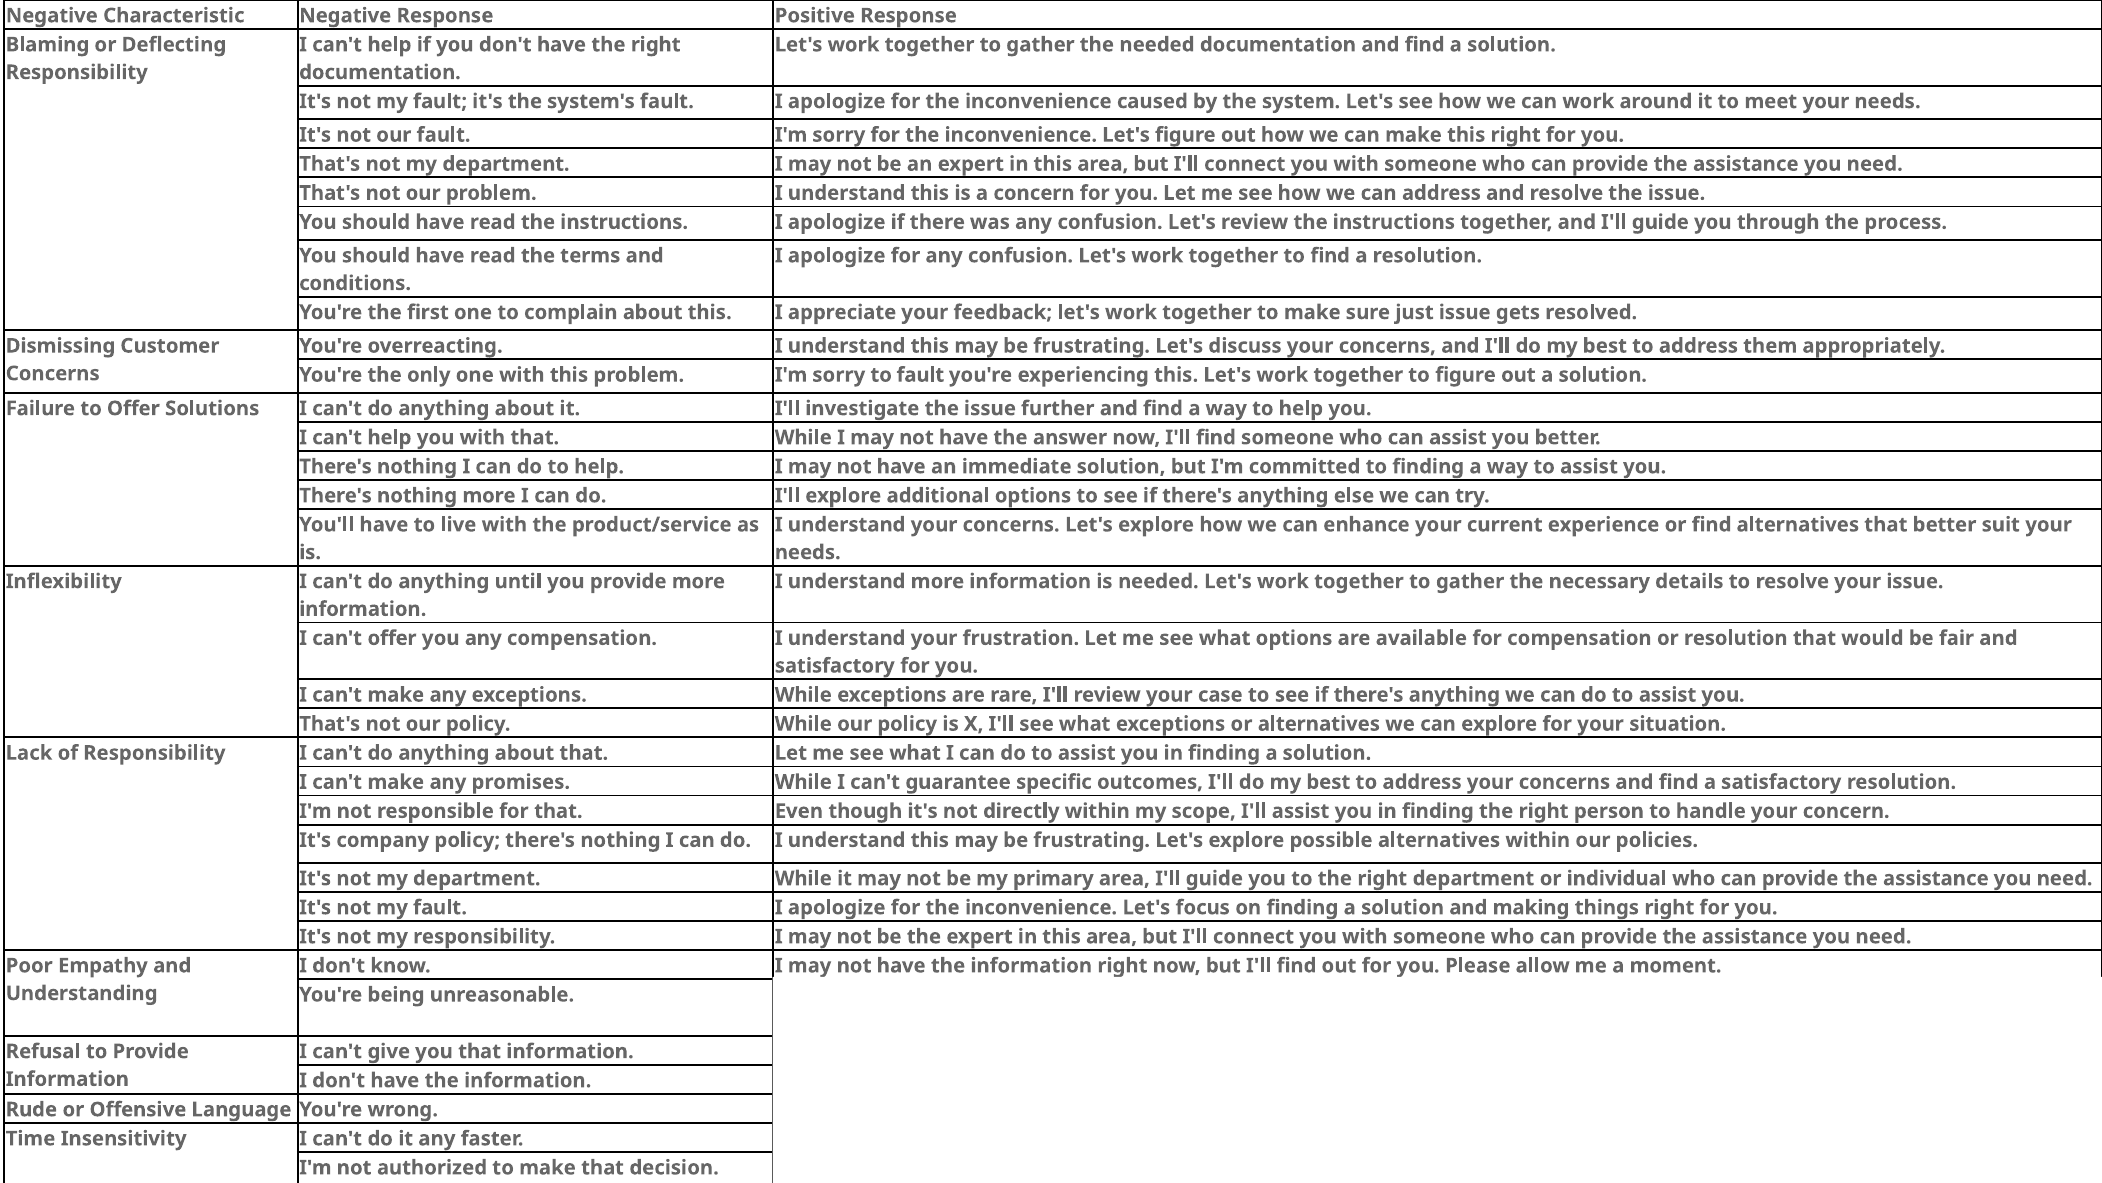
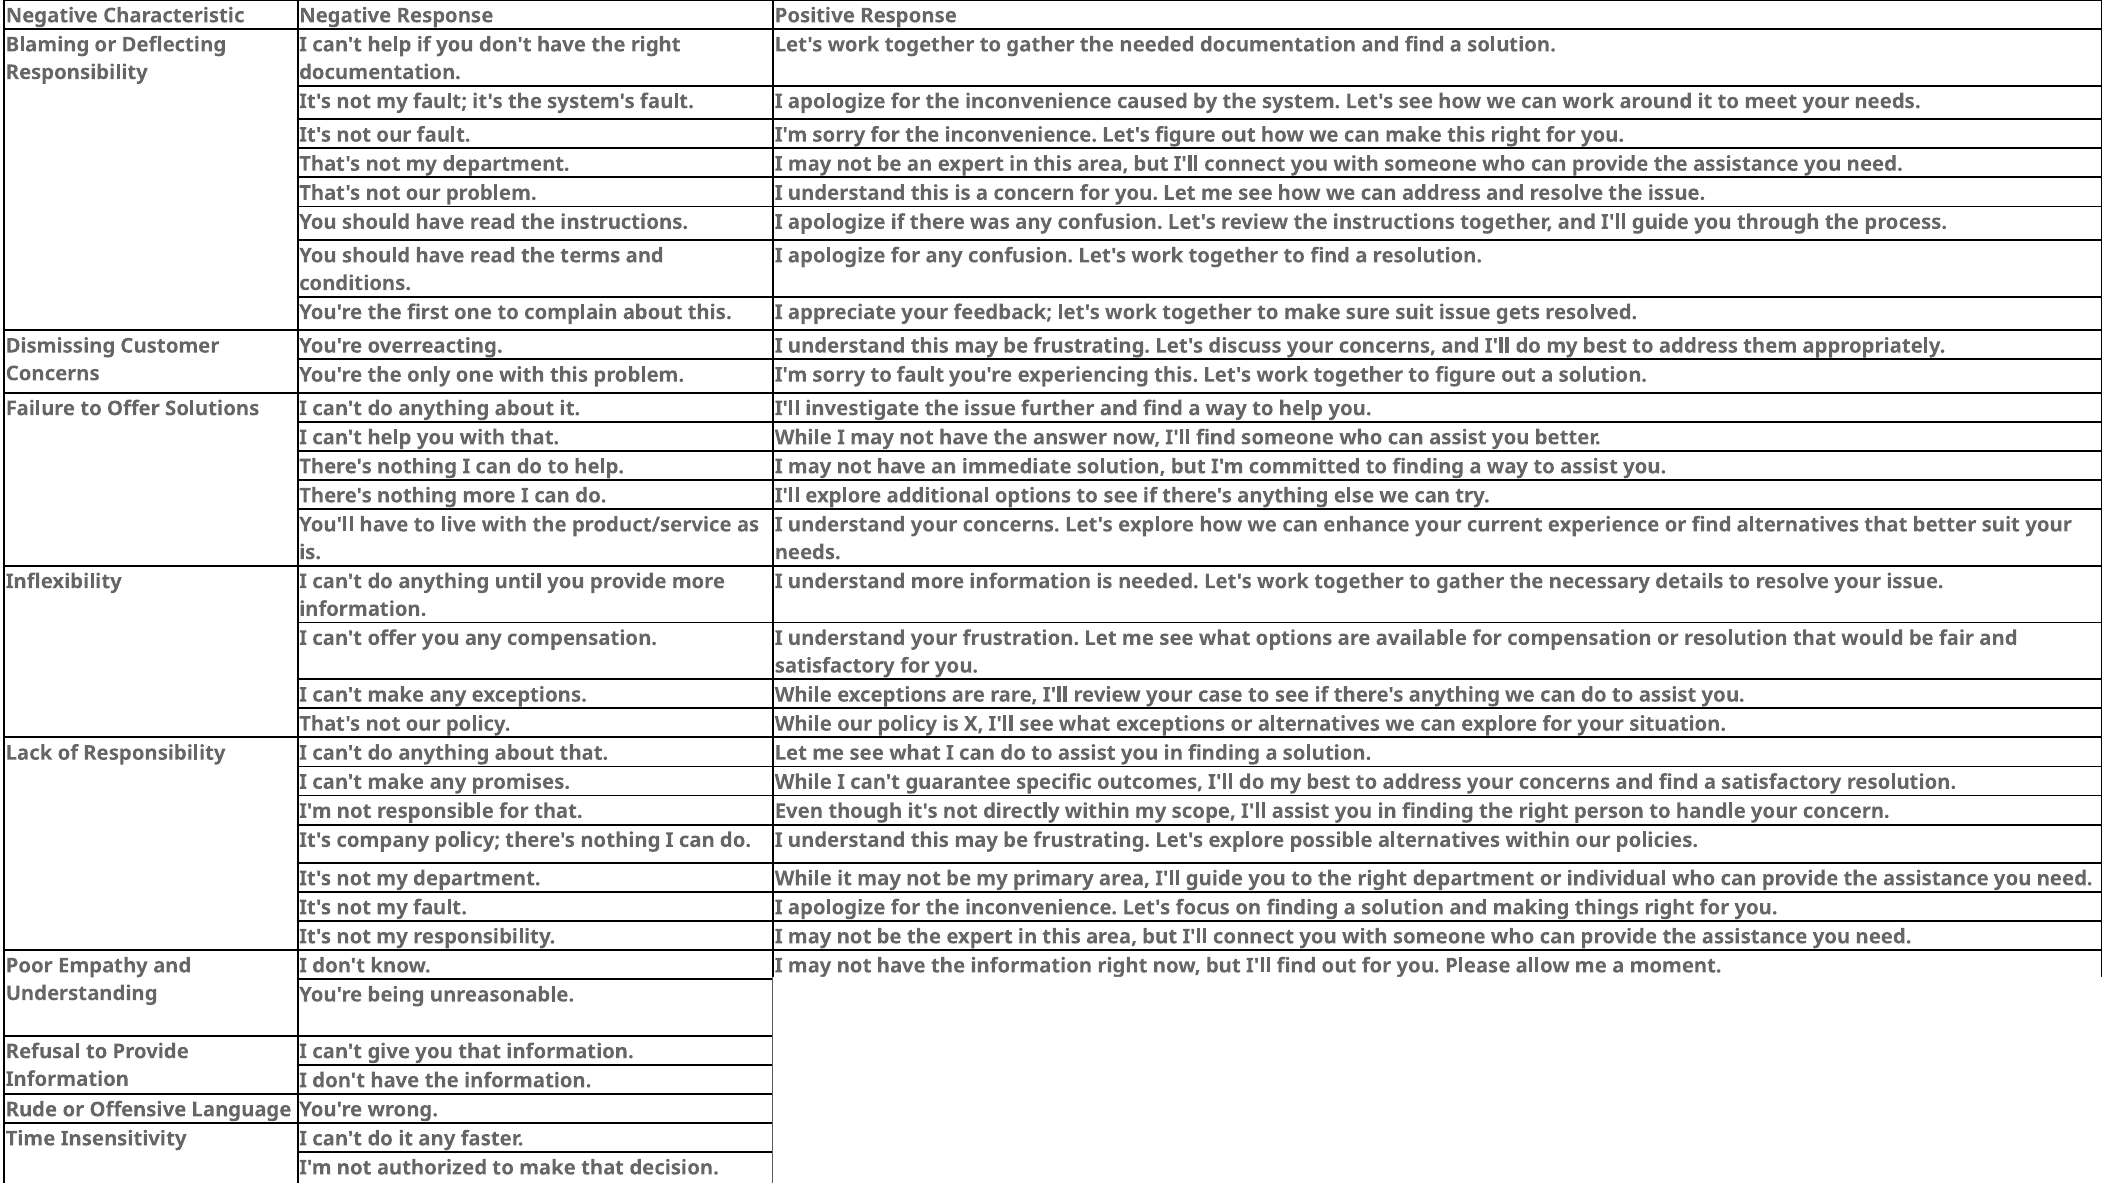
sure just: just -> suit
